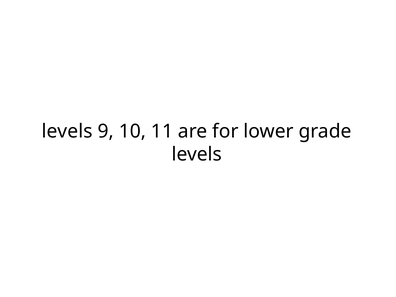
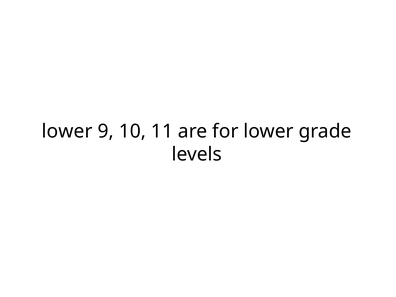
levels at (67, 131): levels -> lower
